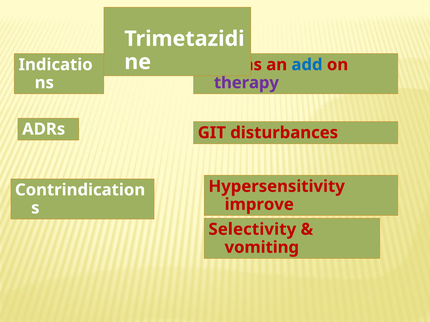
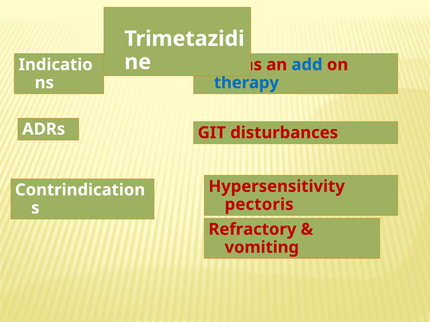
therapy colour: purple -> blue
improve: improve -> pectoris
Selectivity: Selectivity -> Refractory
